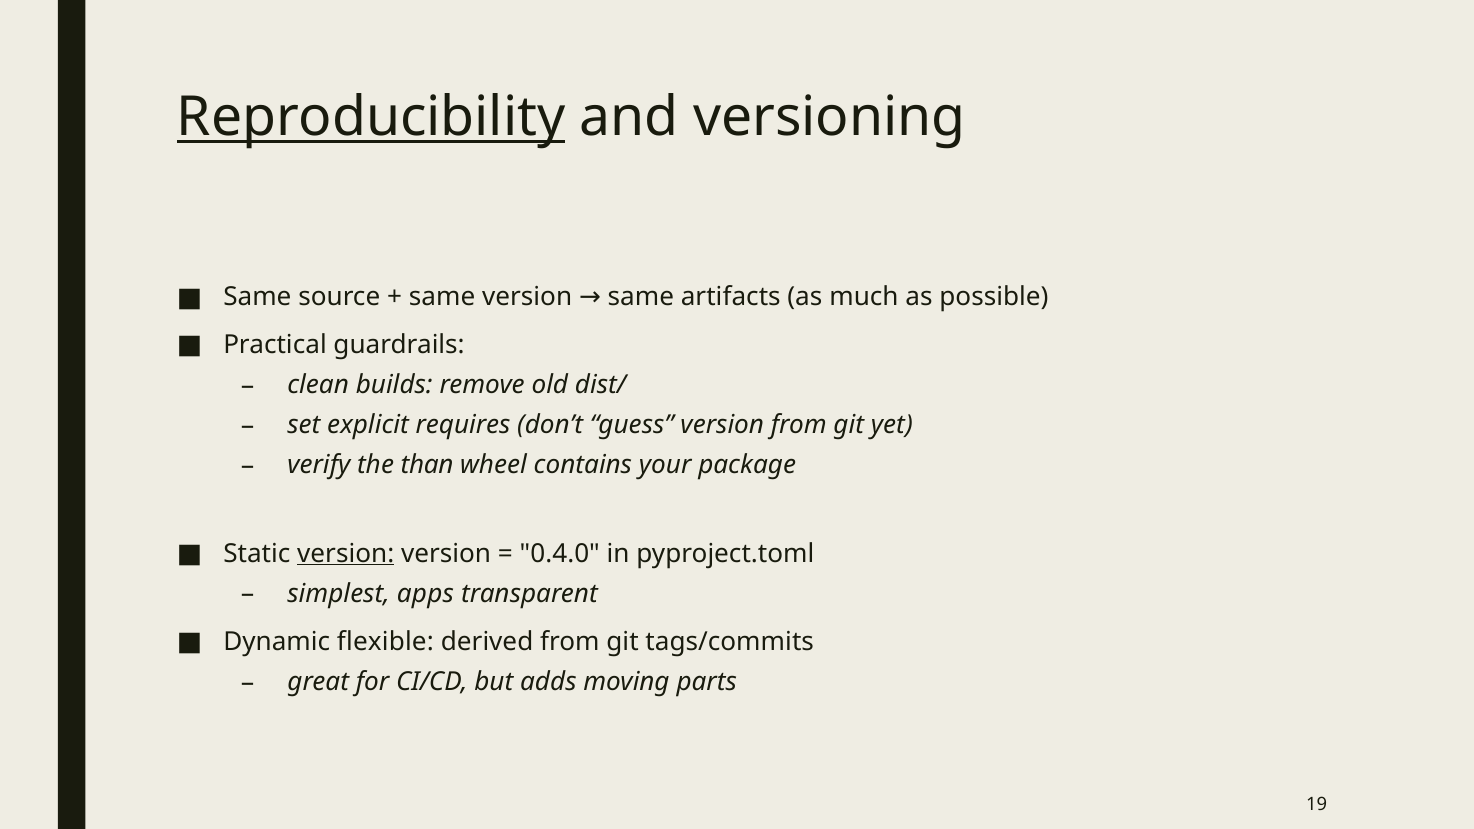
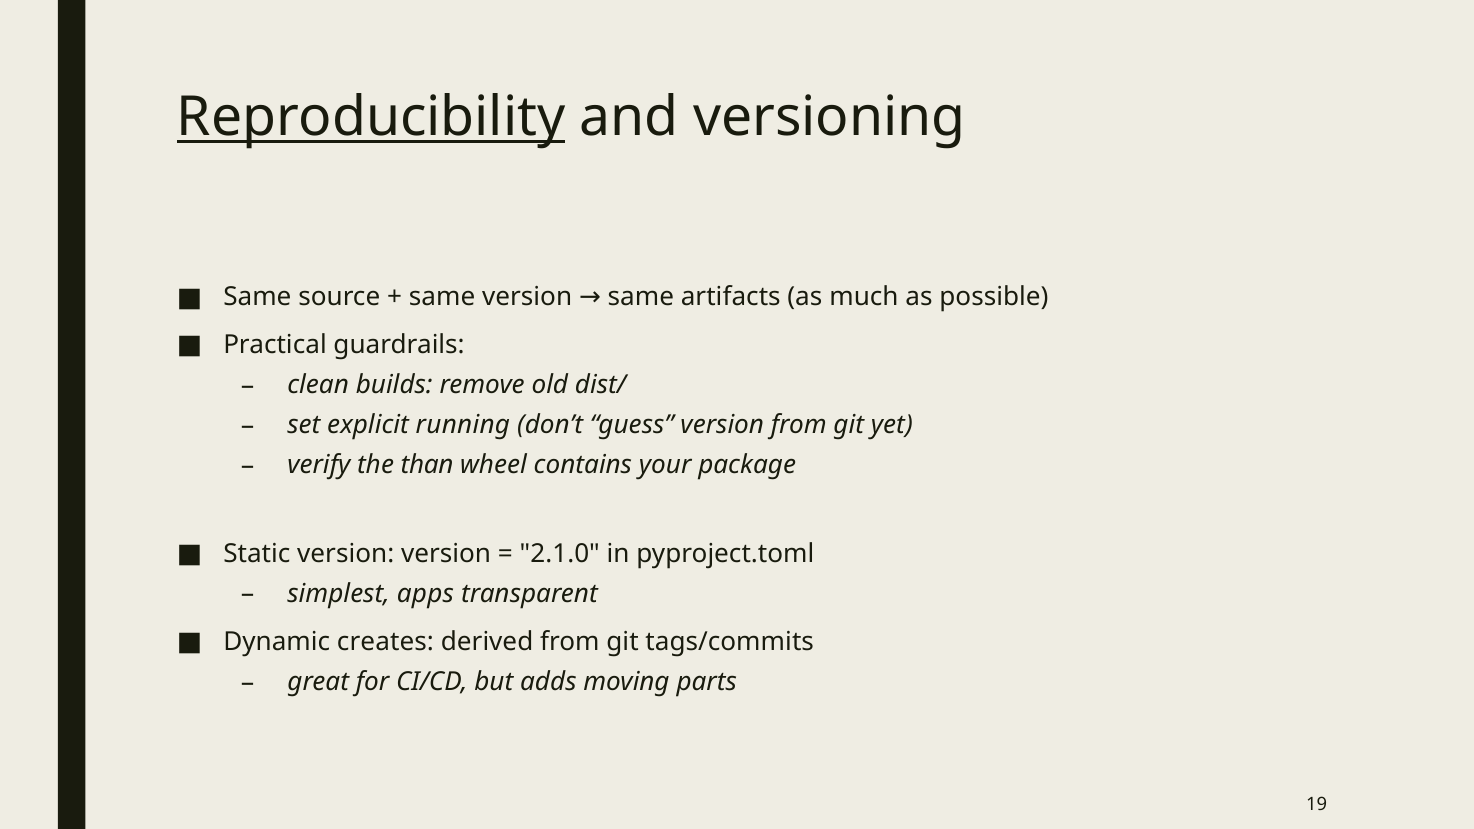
requires: requires -> running
version at (346, 553) underline: present -> none
0.4.0: 0.4.0 -> 2.1.0
flexible: flexible -> creates
